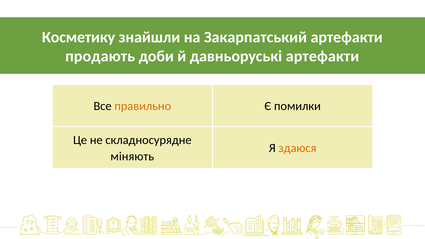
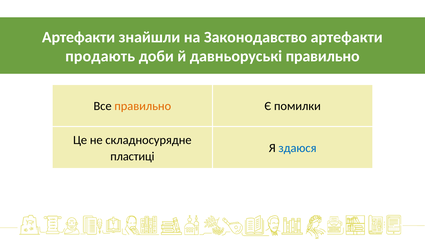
Косметику at (79, 37): Косметику -> Артефакти
Закарпатський: Закарпатський -> Законодавство
давньоруські артефакти: артефакти -> правильно
здаюся colour: orange -> blue
міняють: міняють -> пластиці
